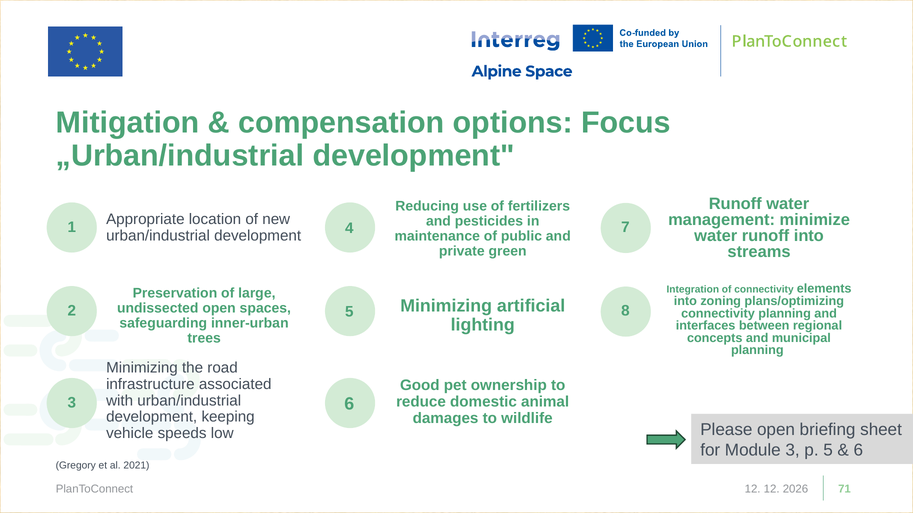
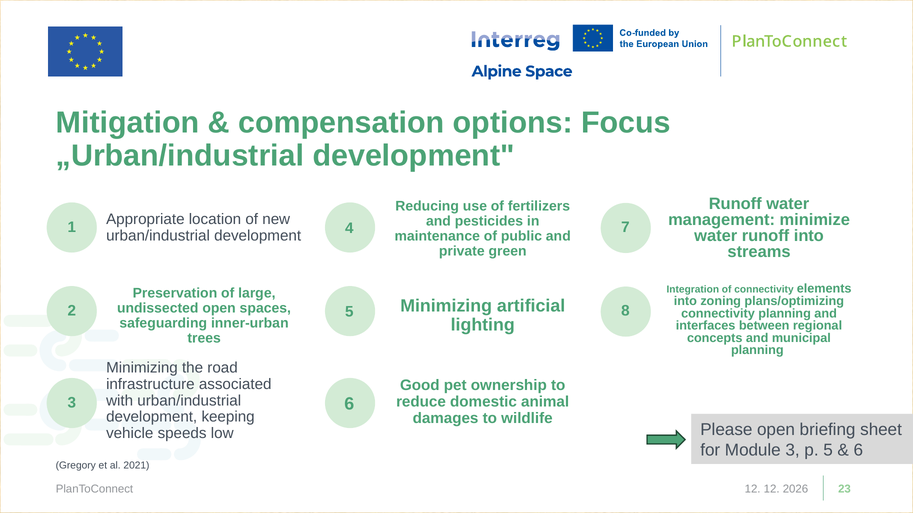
71: 71 -> 23
